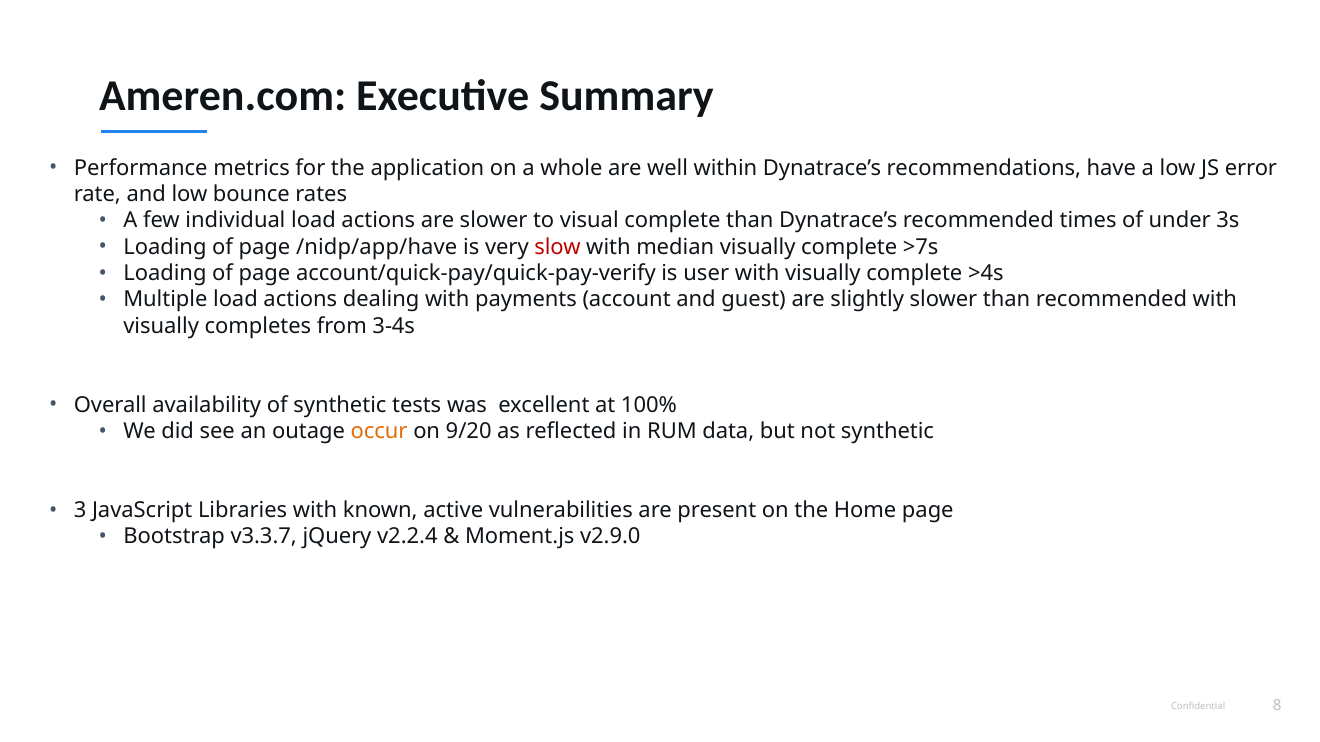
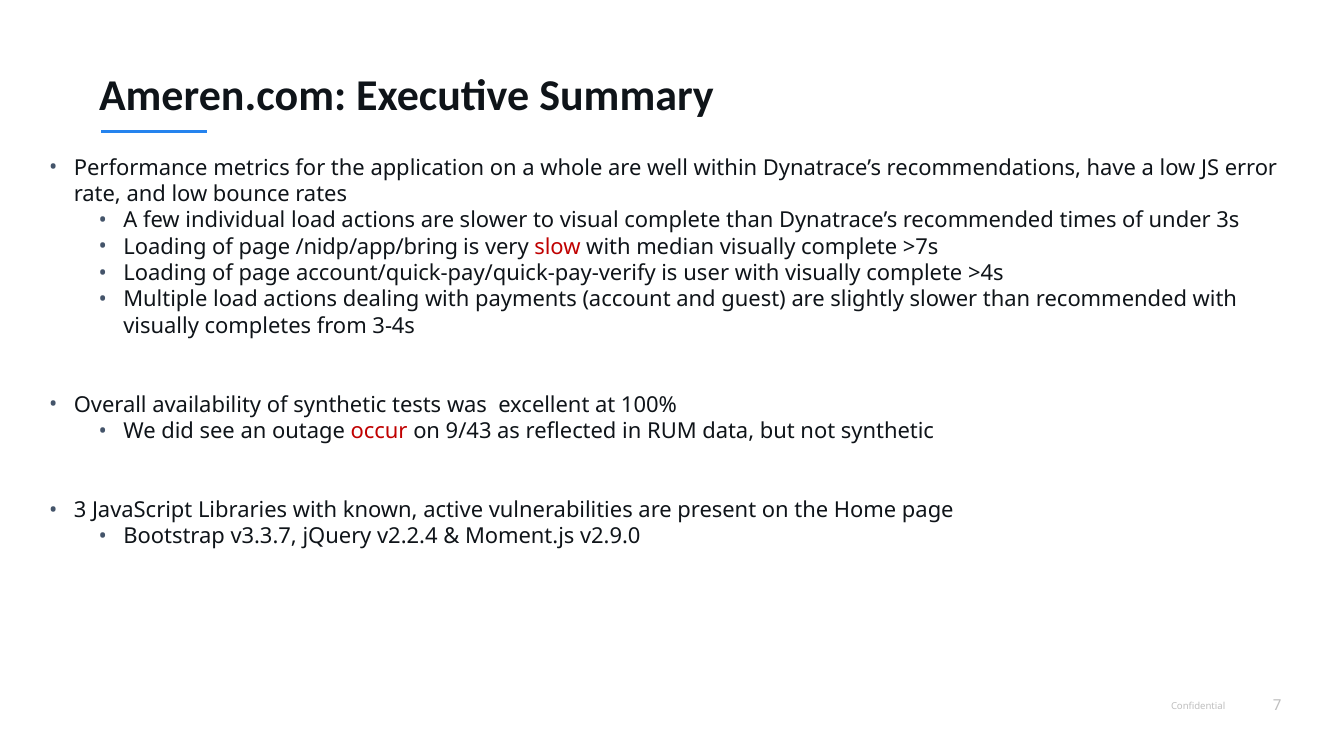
/nidp/app/have: /nidp/app/have -> /nidp/app/bring
occur colour: orange -> red
9/20: 9/20 -> 9/43
8: 8 -> 7
